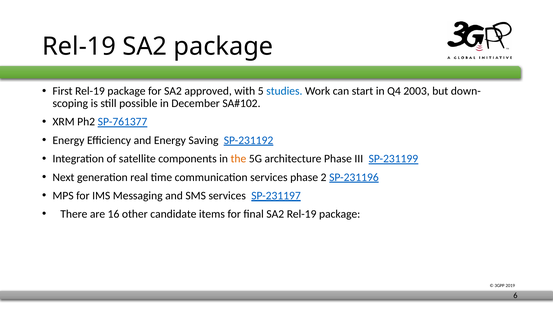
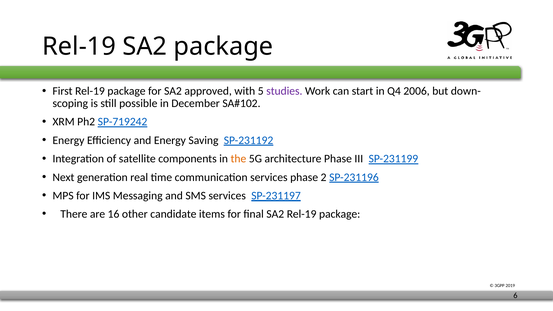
studies colour: blue -> purple
2003: 2003 -> 2006
SP-761377: SP-761377 -> SP-719242
